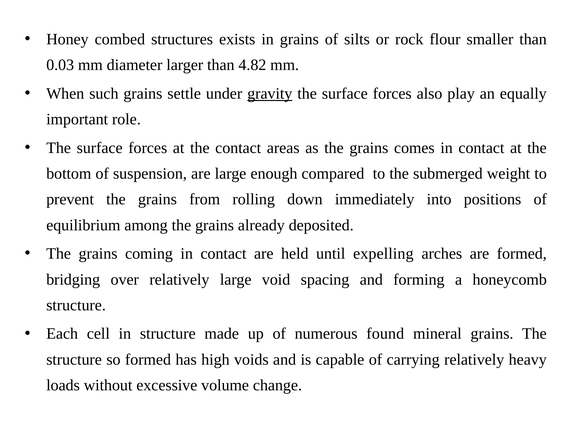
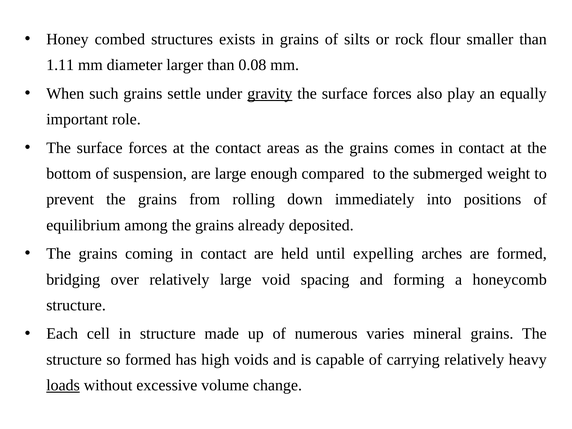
0.03: 0.03 -> 1.11
4.82: 4.82 -> 0.08
found: found -> varies
loads underline: none -> present
